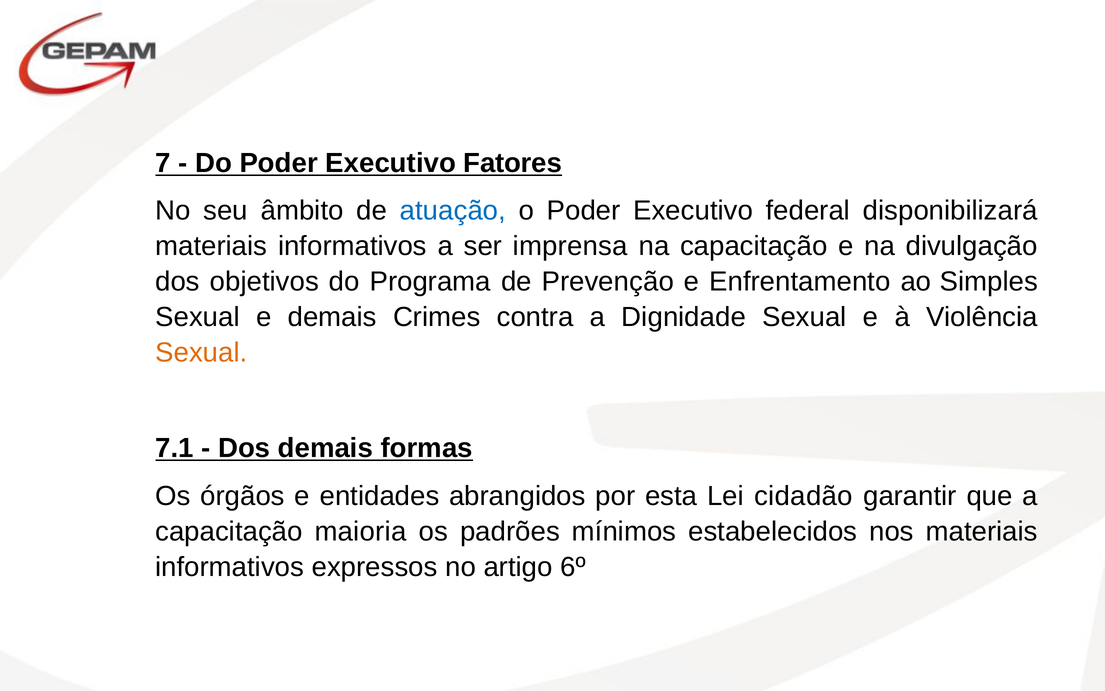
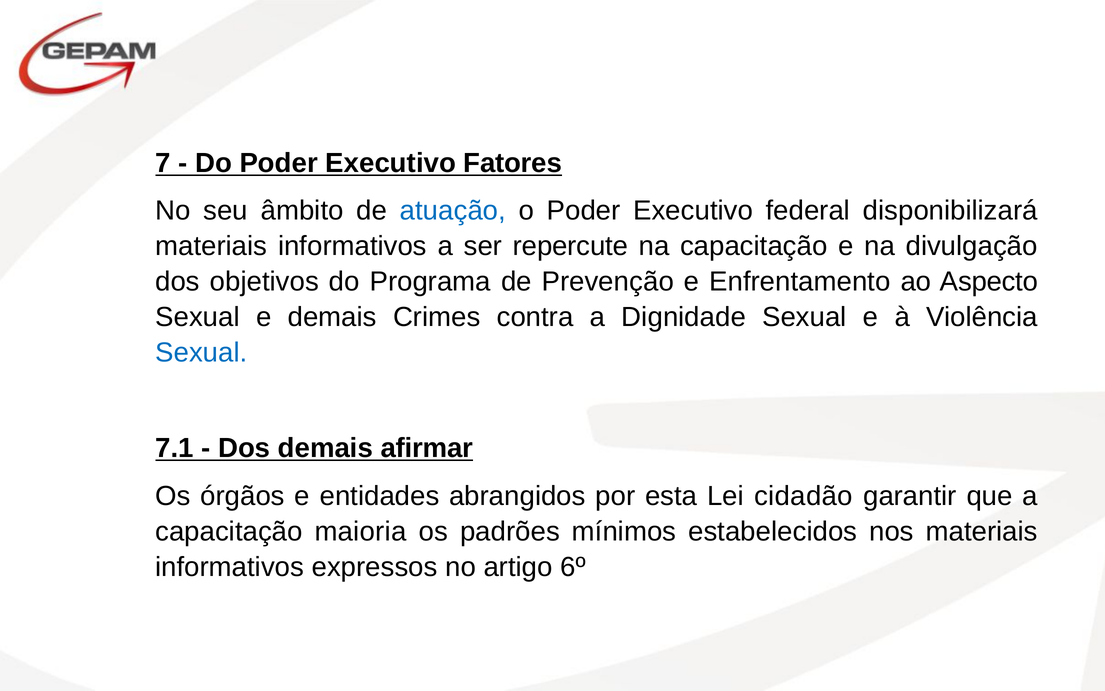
imprensa: imprensa -> repercute
Simples: Simples -> Aspecto
Sexual at (201, 353) colour: orange -> blue
formas: formas -> afirmar
